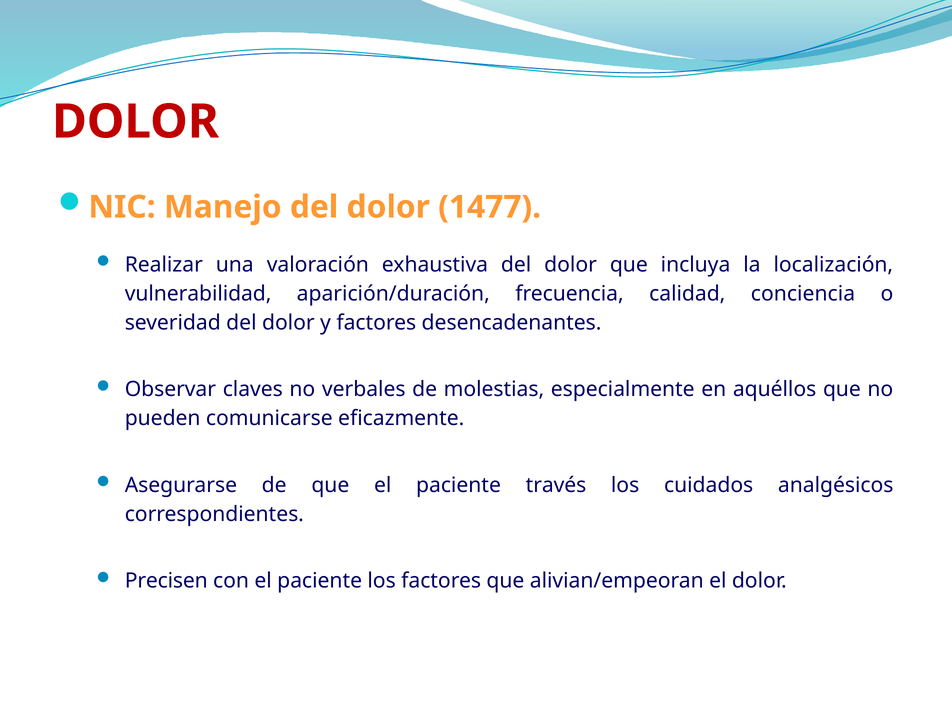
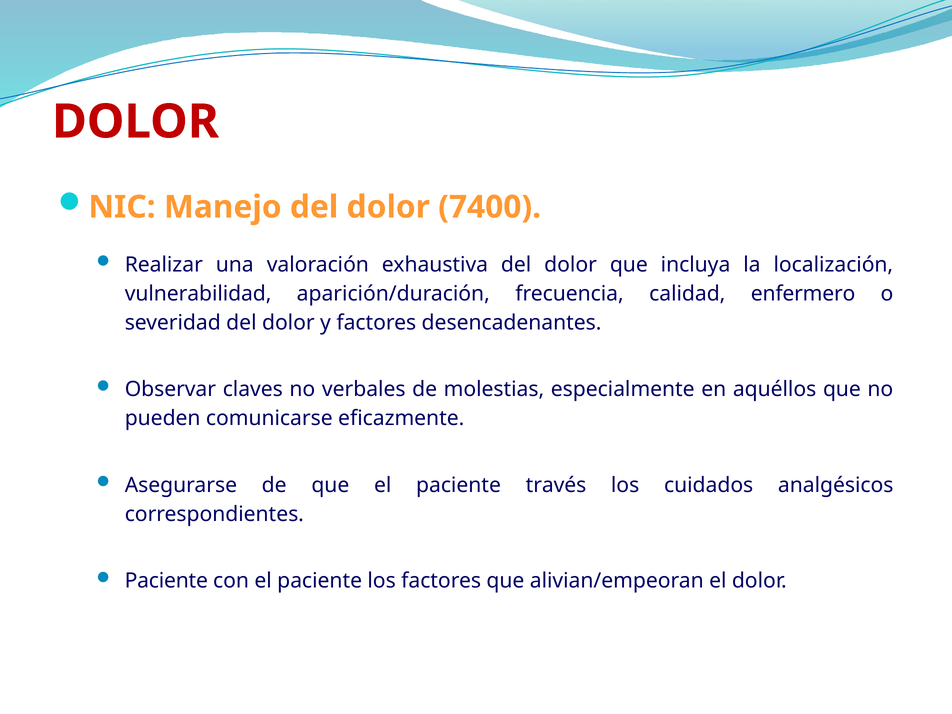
1477: 1477 -> 7400
conciencia: conciencia -> enfermero
Precisen at (166, 581): Precisen -> Paciente
